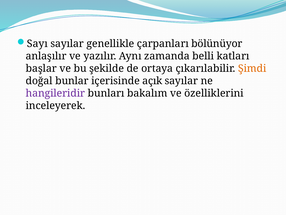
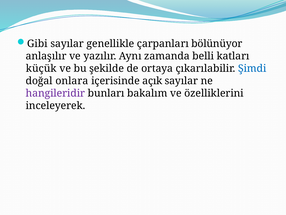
Sayı: Sayı -> Gibi
başlar: başlar -> küçük
Şimdi colour: orange -> blue
bunlar: bunlar -> onlara
